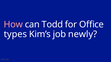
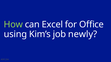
How colour: pink -> light green
Todd: Todd -> Excel
types: types -> using
